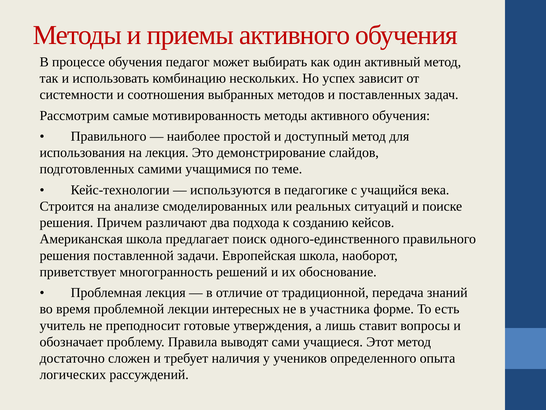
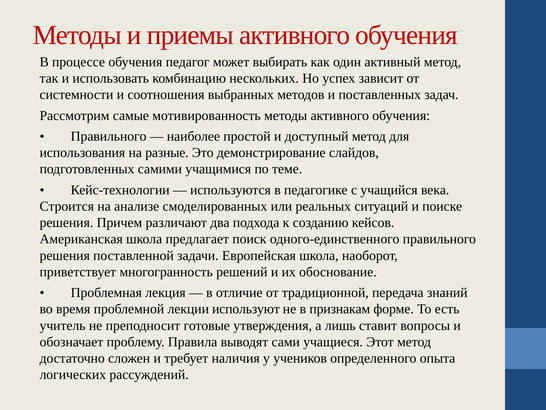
на лекция: лекция -> разные
интересных: интересных -> используют
участника: участника -> признакам
